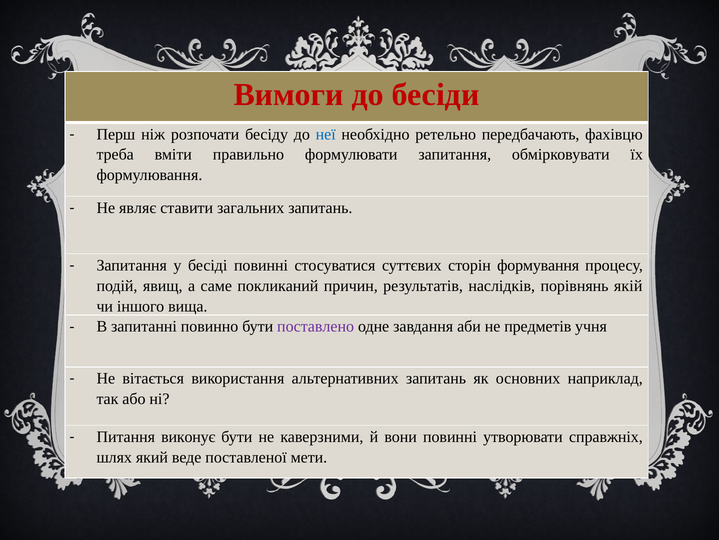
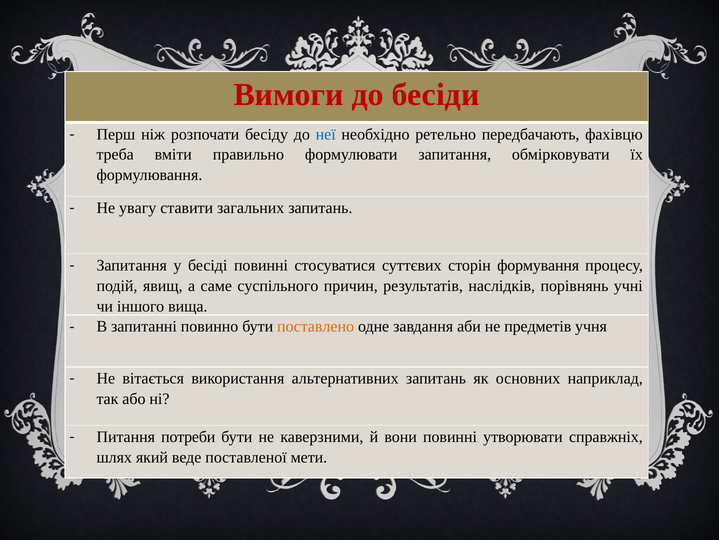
являє: являє -> увагу
покликаний: покликаний -> суспільного
якій: якій -> учні
поставлено colour: purple -> orange
виконує: виконує -> потреби
